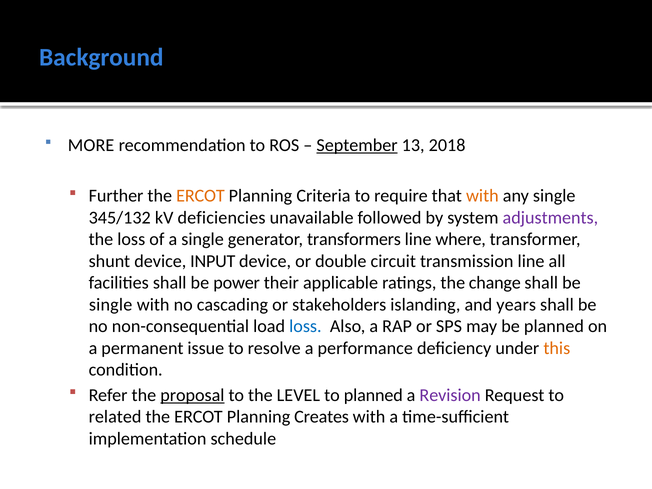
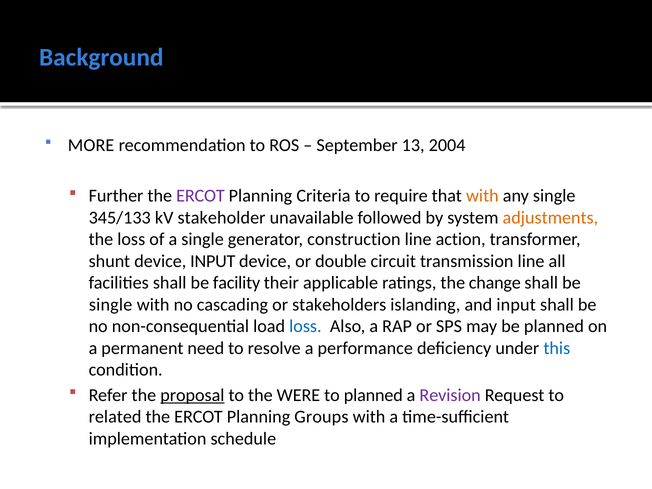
September underline: present -> none
2018: 2018 -> 2004
ERCOT at (201, 196) colour: orange -> purple
345/132: 345/132 -> 345/133
deficiencies: deficiencies -> stakeholder
adjustments colour: purple -> orange
transformers: transformers -> construction
where: where -> action
power: power -> facility
and years: years -> input
issue: issue -> need
this colour: orange -> blue
LEVEL: LEVEL -> WERE
Creates: Creates -> Groups
